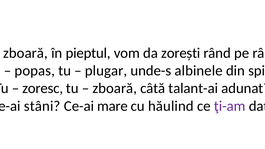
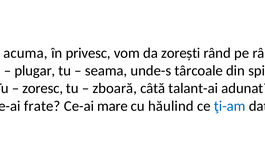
zboară at (25, 53): zboară -> acuma
pieptul: pieptul -> privesc
popas: popas -> plugar
plugar: plugar -> seama
albinele: albinele -> târcoale
stâni: stâni -> frate
ţi-am colour: purple -> blue
